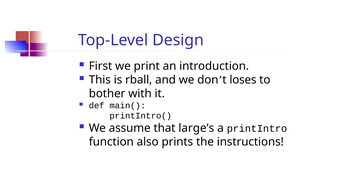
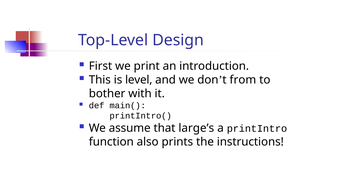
rball: rball -> level
loses: loses -> from
